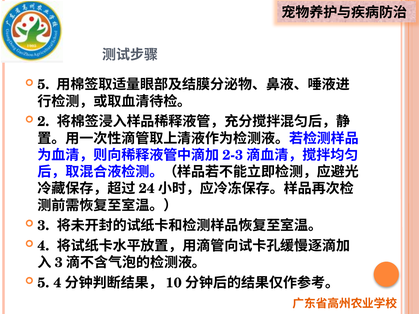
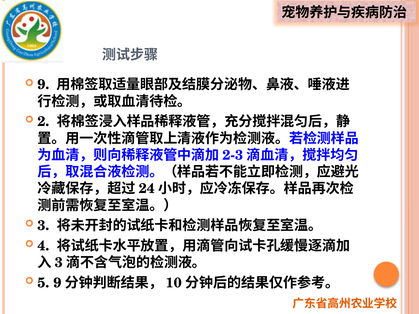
5 at (43, 85): 5 -> 9
5 4: 4 -> 9
